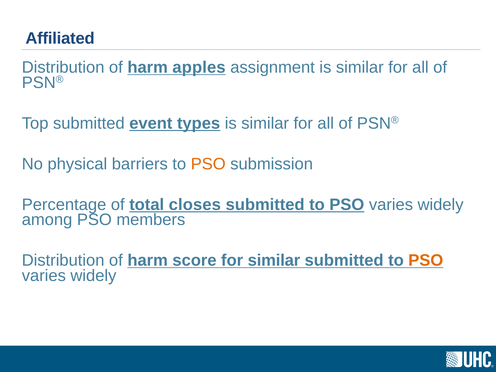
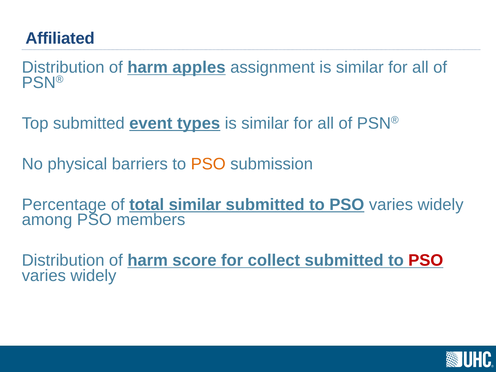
total closes: closes -> similar
for similar: similar -> collect
PSO at (426, 260) colour: orange -> red
